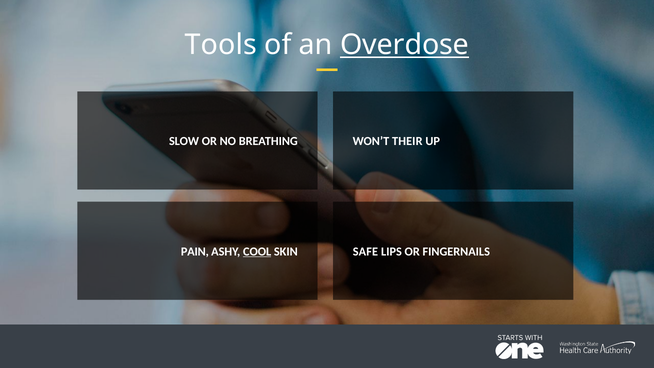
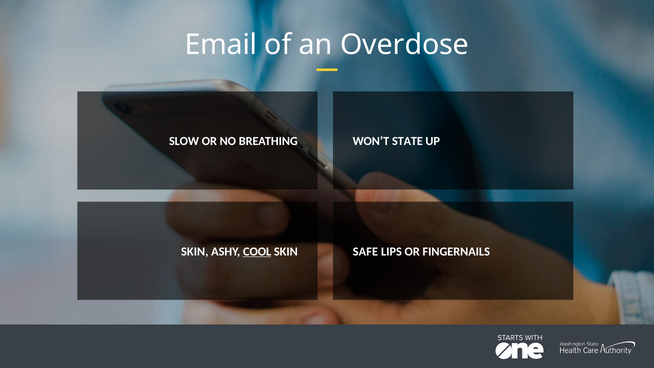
Tools: Tools -> Email
Overdose underline: present -> none
THEIR: THEIR -> STATE
PAIN at (195, 251): PAIN -> SKIN
